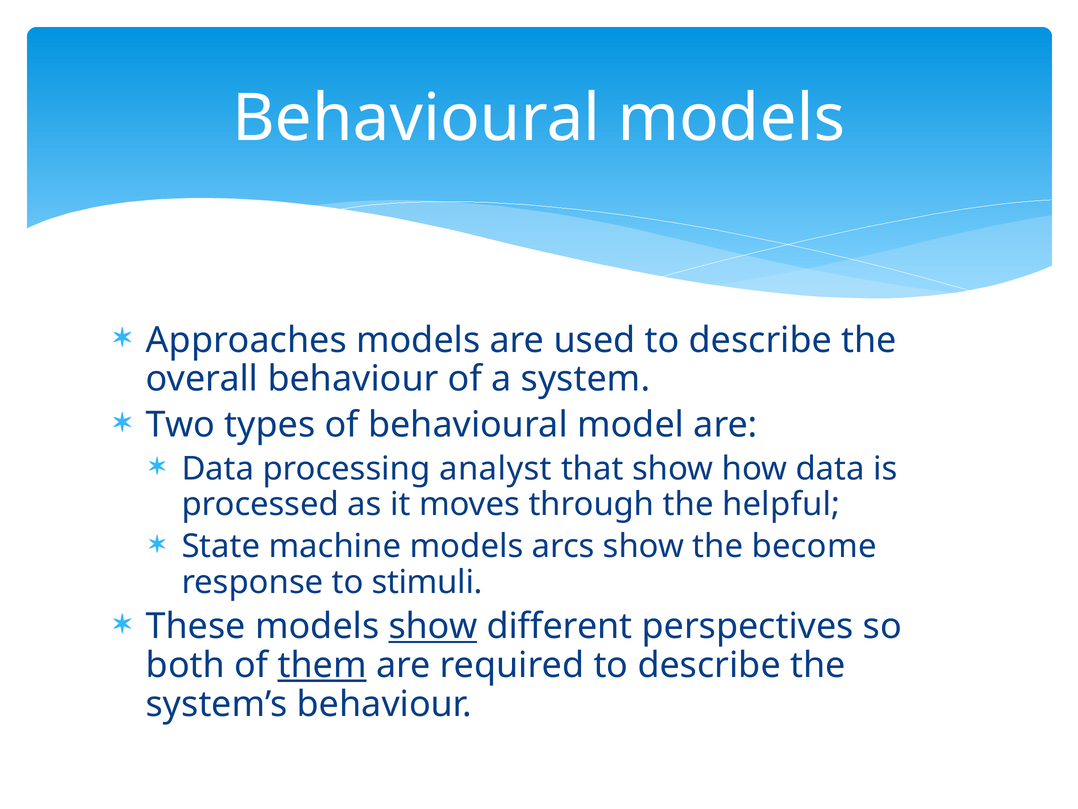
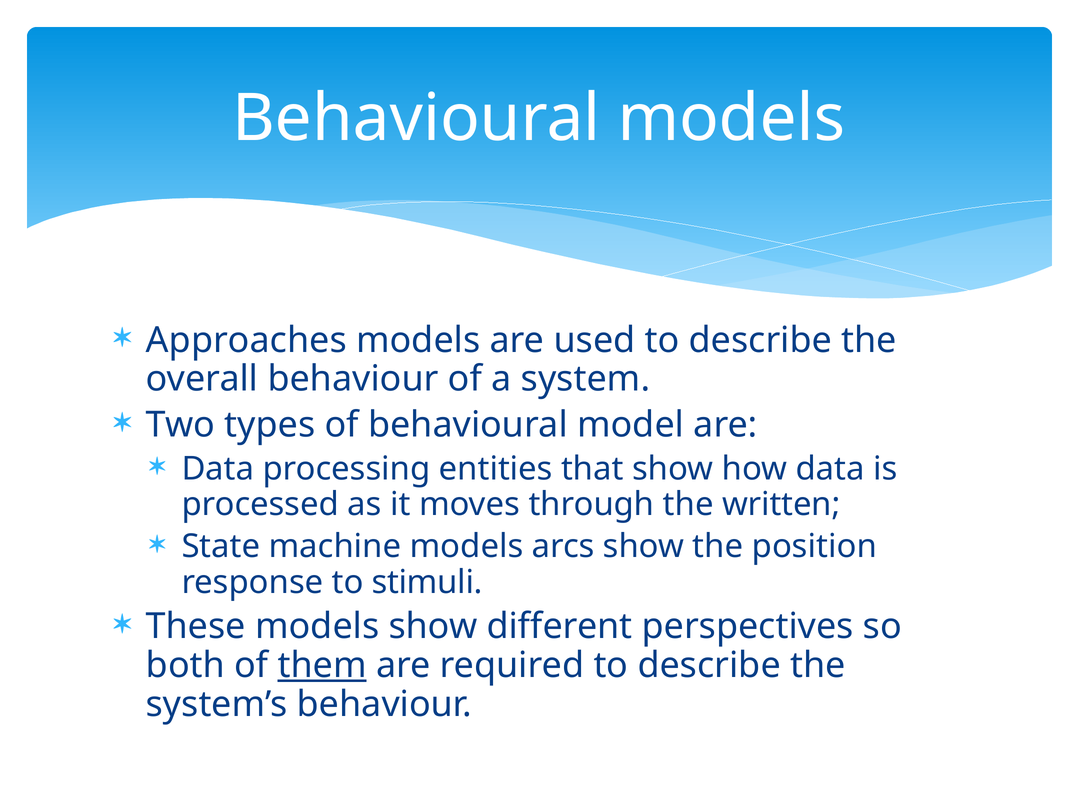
analyst: analyst -> entities
helpful: helpful -> written
become: become -> position
show at (433, 626) underline: present -> none
